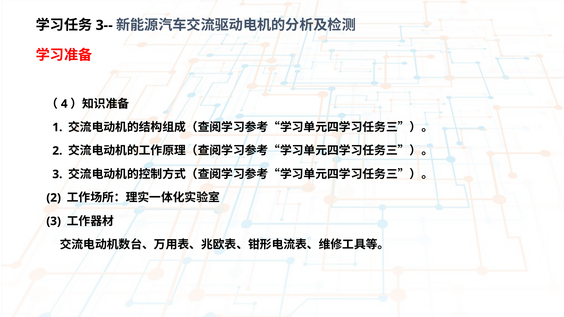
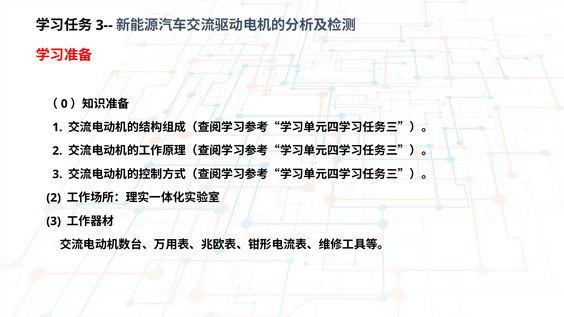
4: 4 -> 0
